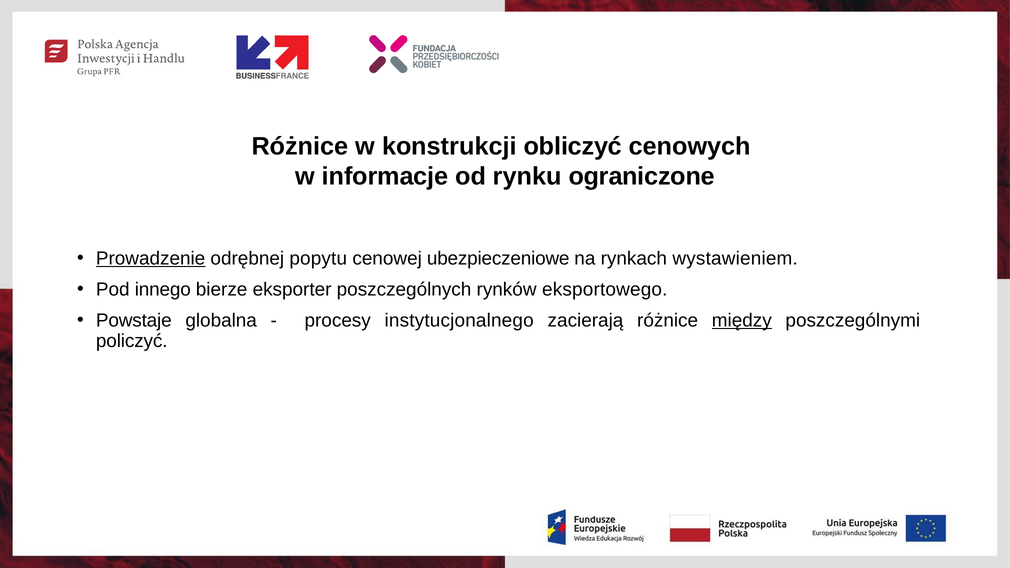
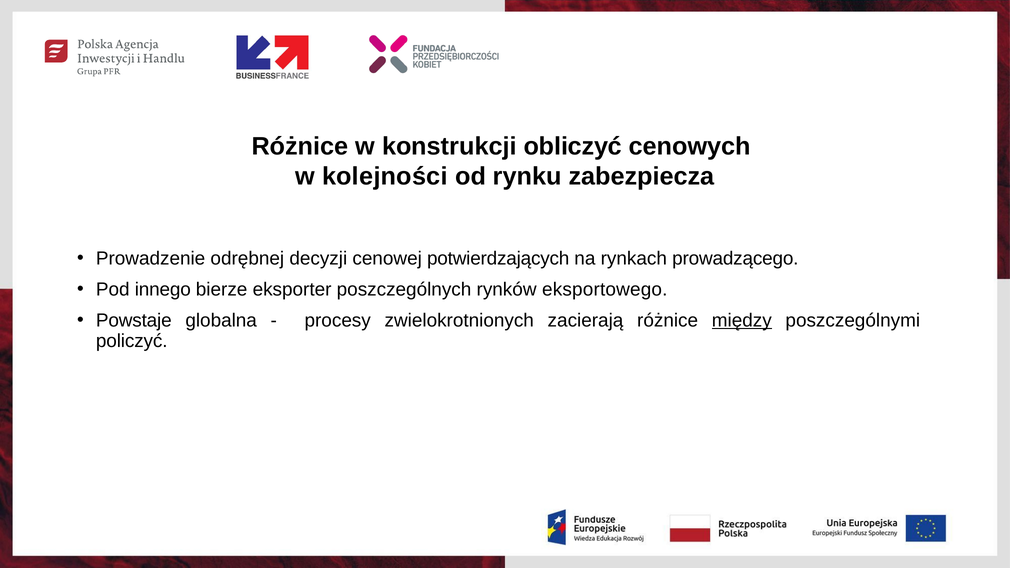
informacje: informacje -> kolejności
ograniczone: ograniczone -> zabezpiecza
Prowadzenie underline: present -> none
popytu: popytu -> decyzji
ubezpieczeniowe: ubezpieczeniowe -> potwierdzających
wystawieniem: wystawieniem -> prowadzącego
instytucjonalnego: instytucjonalnego -> zwielokrotnionych
